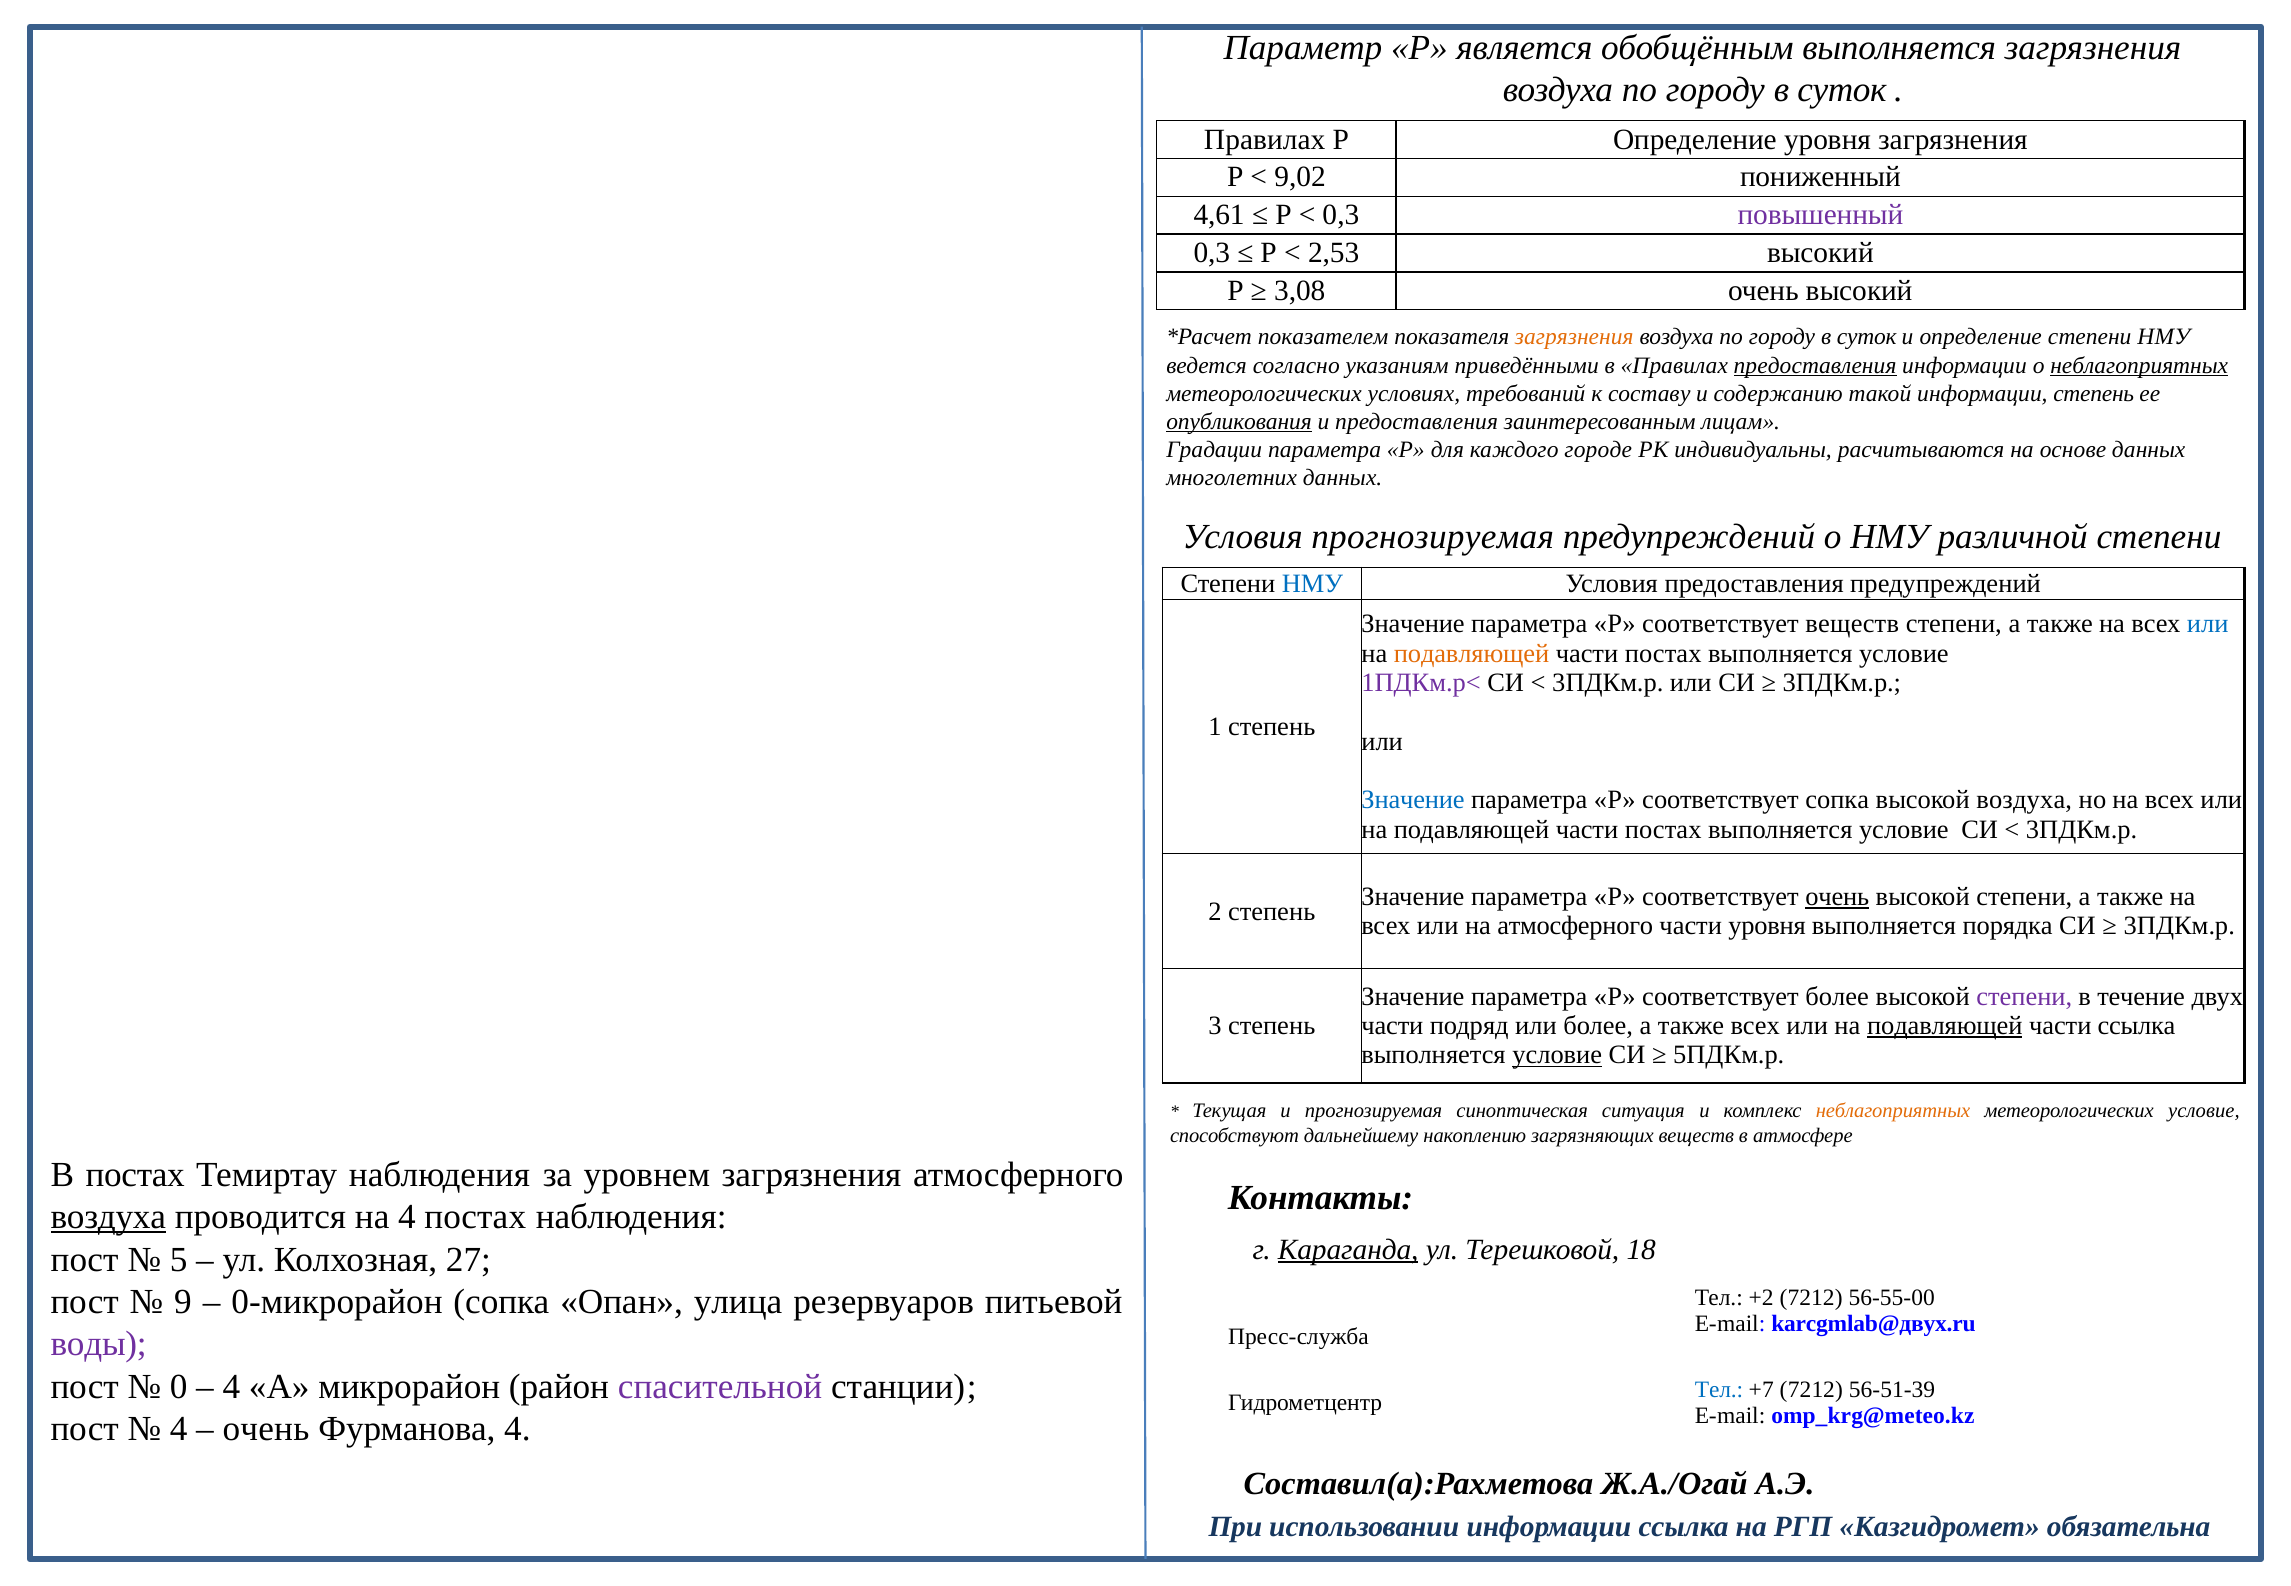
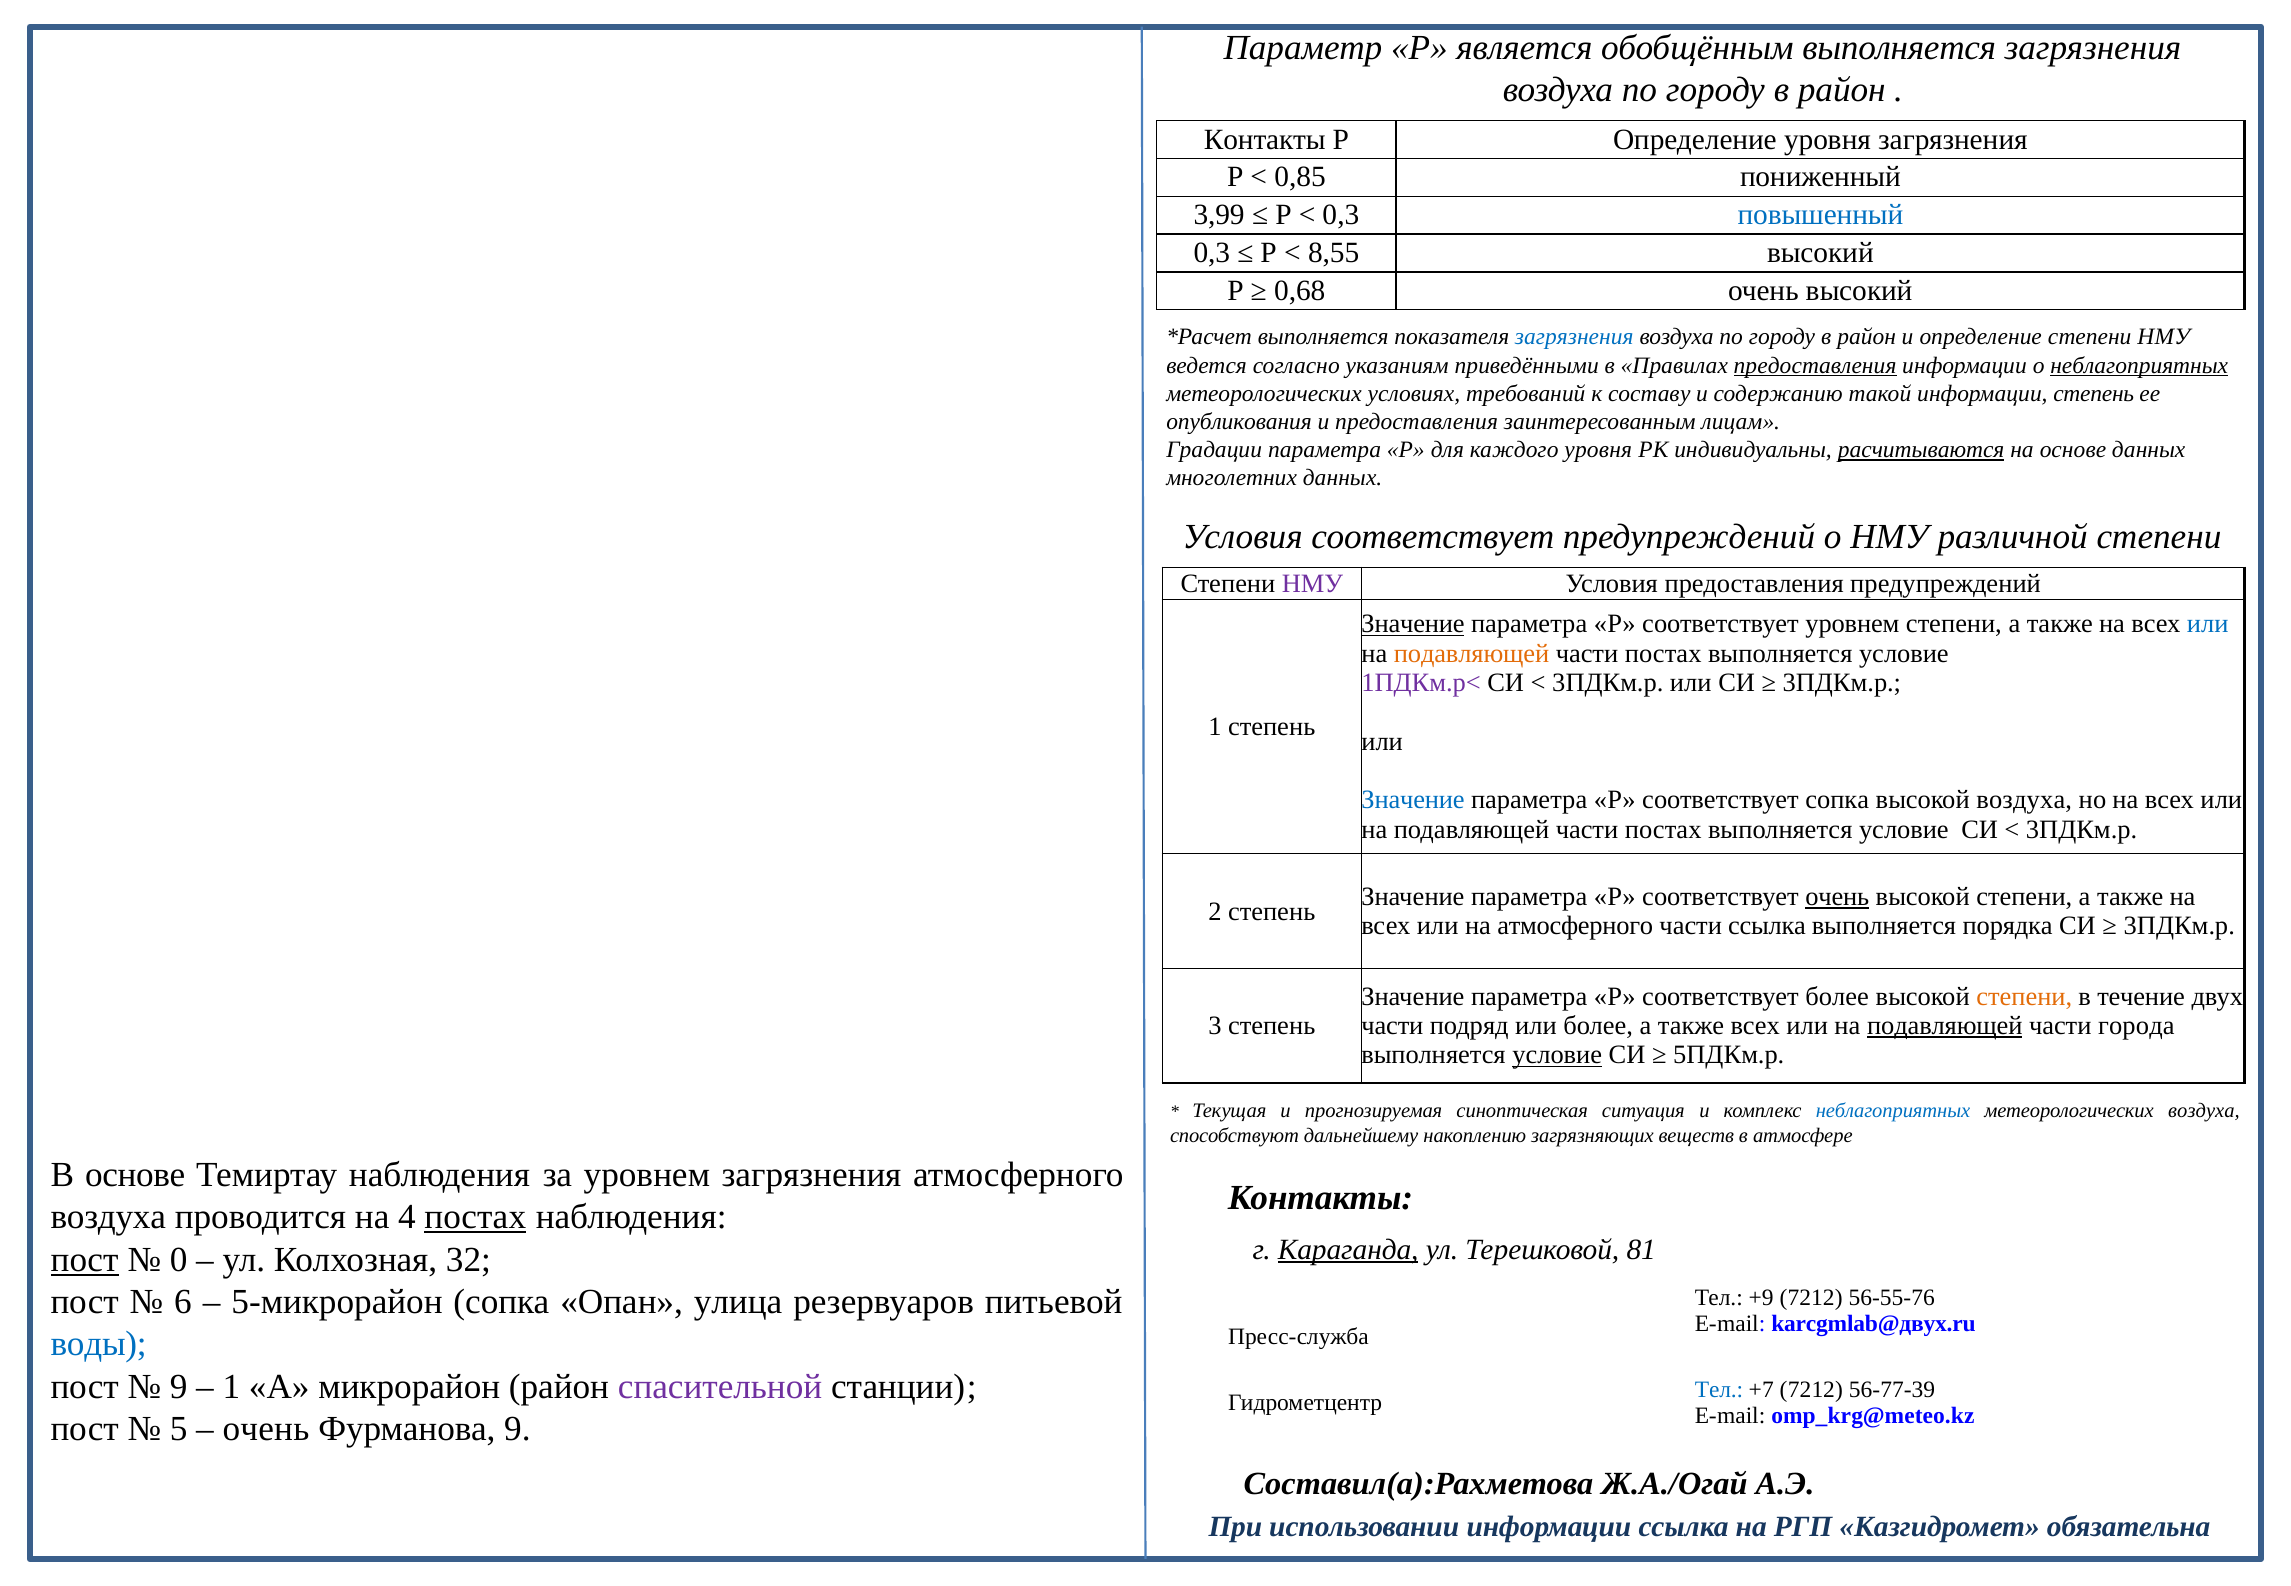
суток at (1842, 90): суток -> район
Правилах at (1265, 139): Правилах -> Контакты
9,02: 9,02 -> 0,85
4,61: 4,61 -> 3,99
повышенный colour: purple -> blue
2,53: 2,53 -> 8,55
3,08: 3,08 -> 0,68
показателем at (1323, 337): показателем -> выполняется
загрязнения at (1574, 337) colour: orange -> blue
суток at (1867, 337): суток -> район
опубликования underline: present -> none
каждого городе: городе -> уровня
расчитываются underline: none -> present
Условия прогнозируемая: прогнозируемая -> соответствует
НМУ at (1313, 584) colour: blue -> purple
Значение at (1413, 624) underline: none -> present
соответствует веществ: веществ -> уровнем
части уровня: уровня -> ссылка
степени at (2024, 997) colour: purple -> orange
части ссылка: ссылка -> города
неблагоприятных at (1893, 1111) colour: orange -> blue
метеорологических условие: условие -> воздуха
В постах: постах -> основе
воздуха at (108, 1217) underline: present -> none
постах at (475, 1217) underline: none -> present
18: 18 -> 81
пост at (85, 1260) underline: none -> present
5: 5 -> 0
27: 27 -> 32
9: 9 -> 6
0-микрорайон: 0-микрорайон -> 5-микрорайон
+2: +2 -> +9
56-55-00: 56-55-00 -> 56-55-76
воды colour: purple -> blue
0 at (179, 1386): 0 -> 9
4 at (231, 1386): 4 -> 1
56-51-39: 56-51-39 -> 56-77-39
4 at (179, 1429): 4 -> 5
Фурманова 4: 4 -> 9
